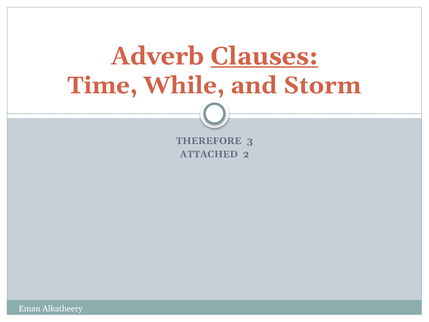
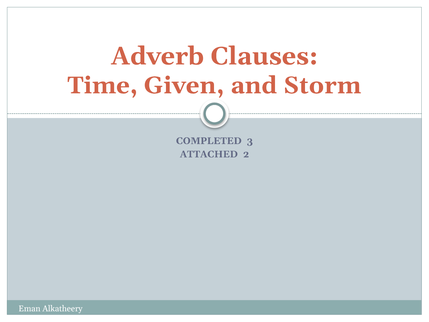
Clauses underline: present -> none
While: While -> Given
THEREFORE: THEREFORE -> COMPLETED
